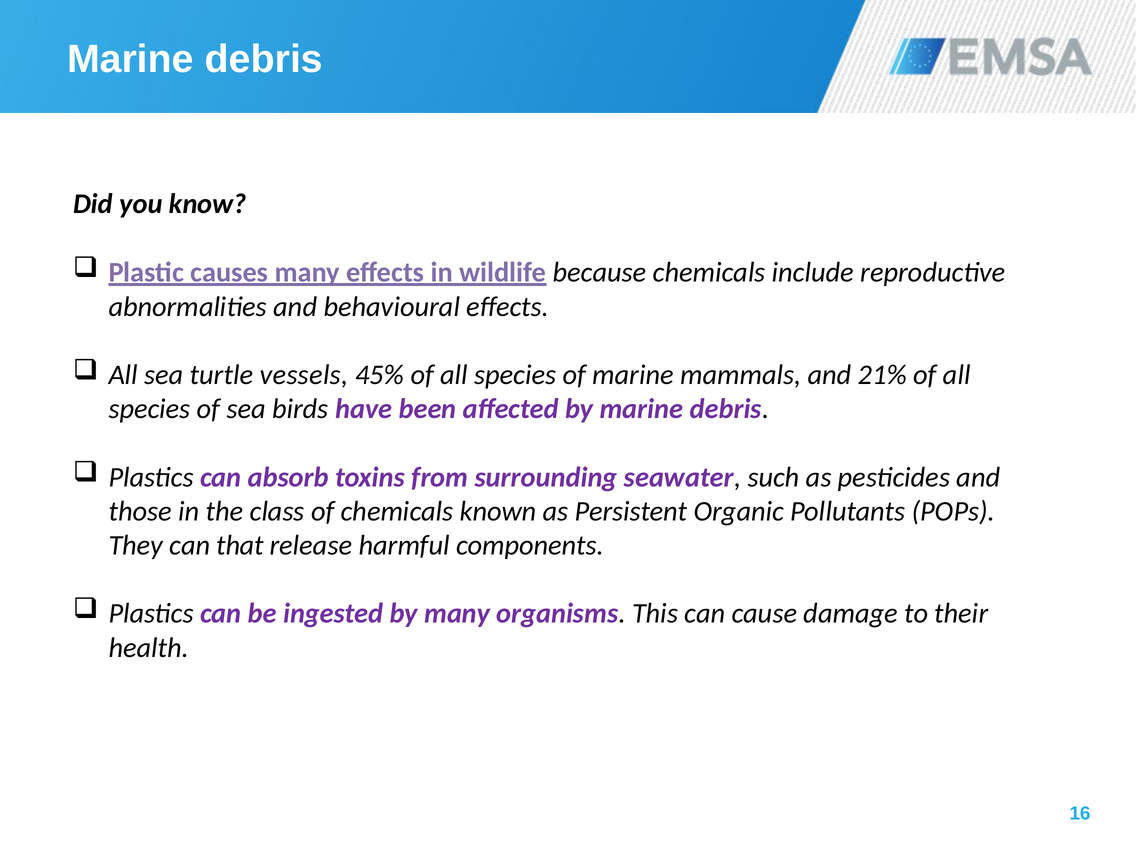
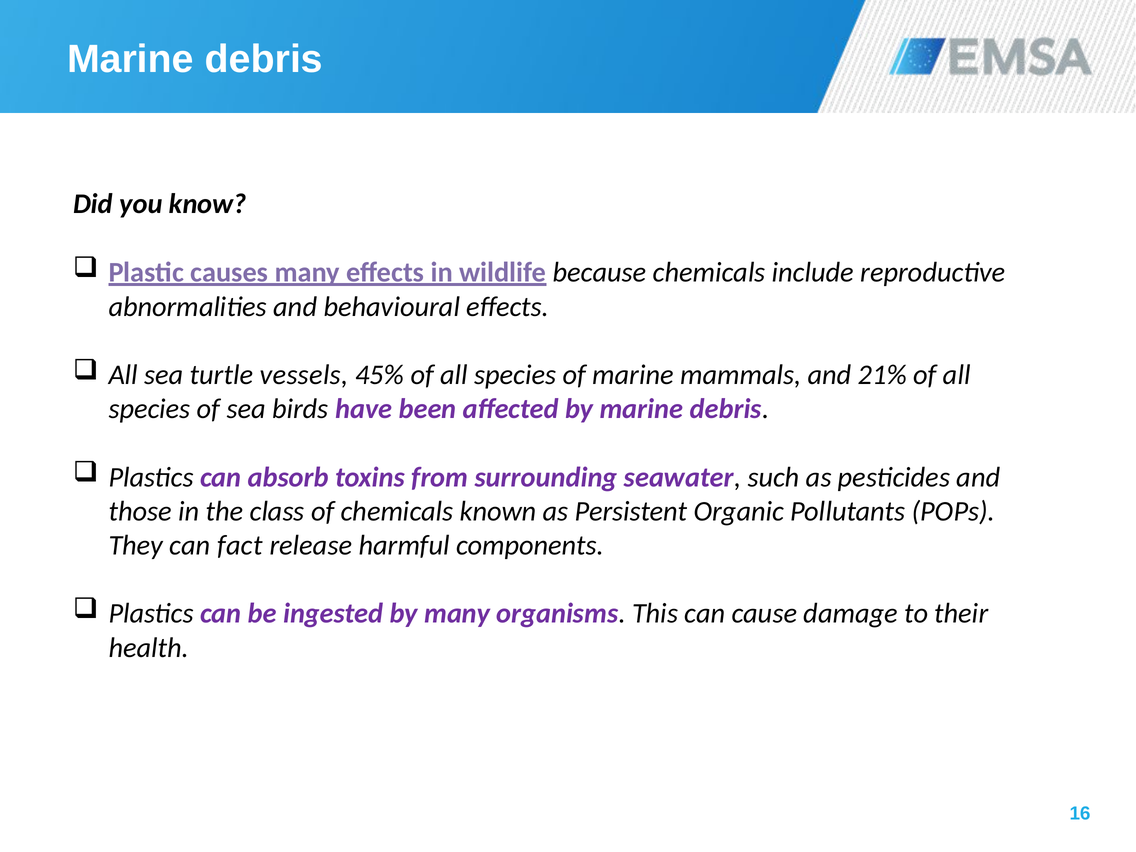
that: that -> fact
